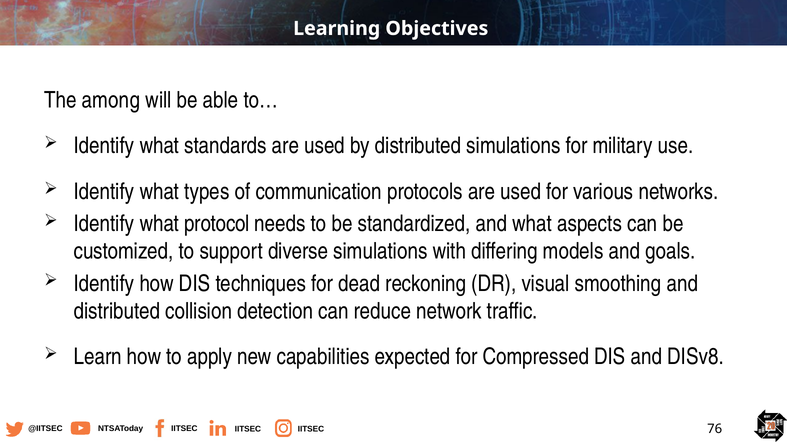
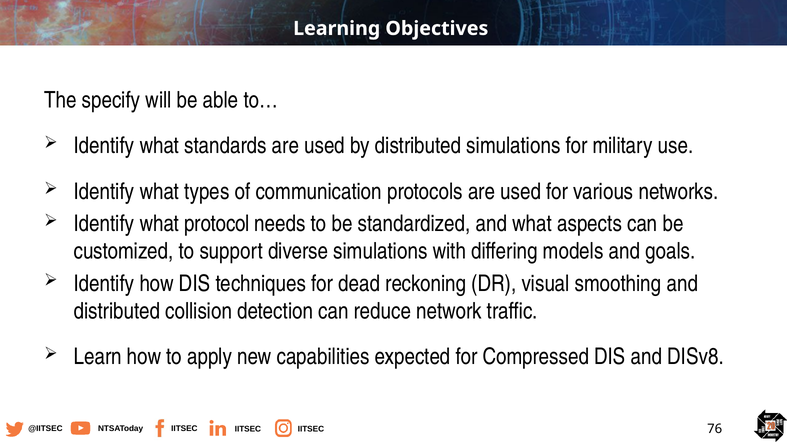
among: among -> specify
